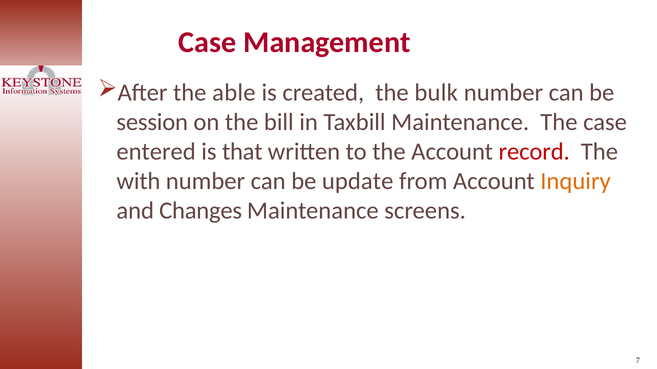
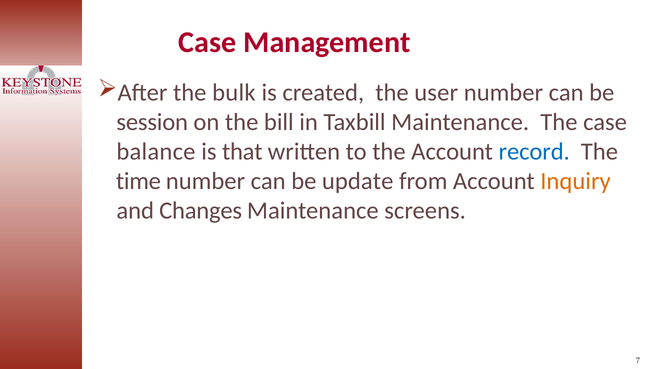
able: able -> bulk
bulk: bulk -> user
entered: entered -> balance
record colour: red -> blue
with: with -> time
